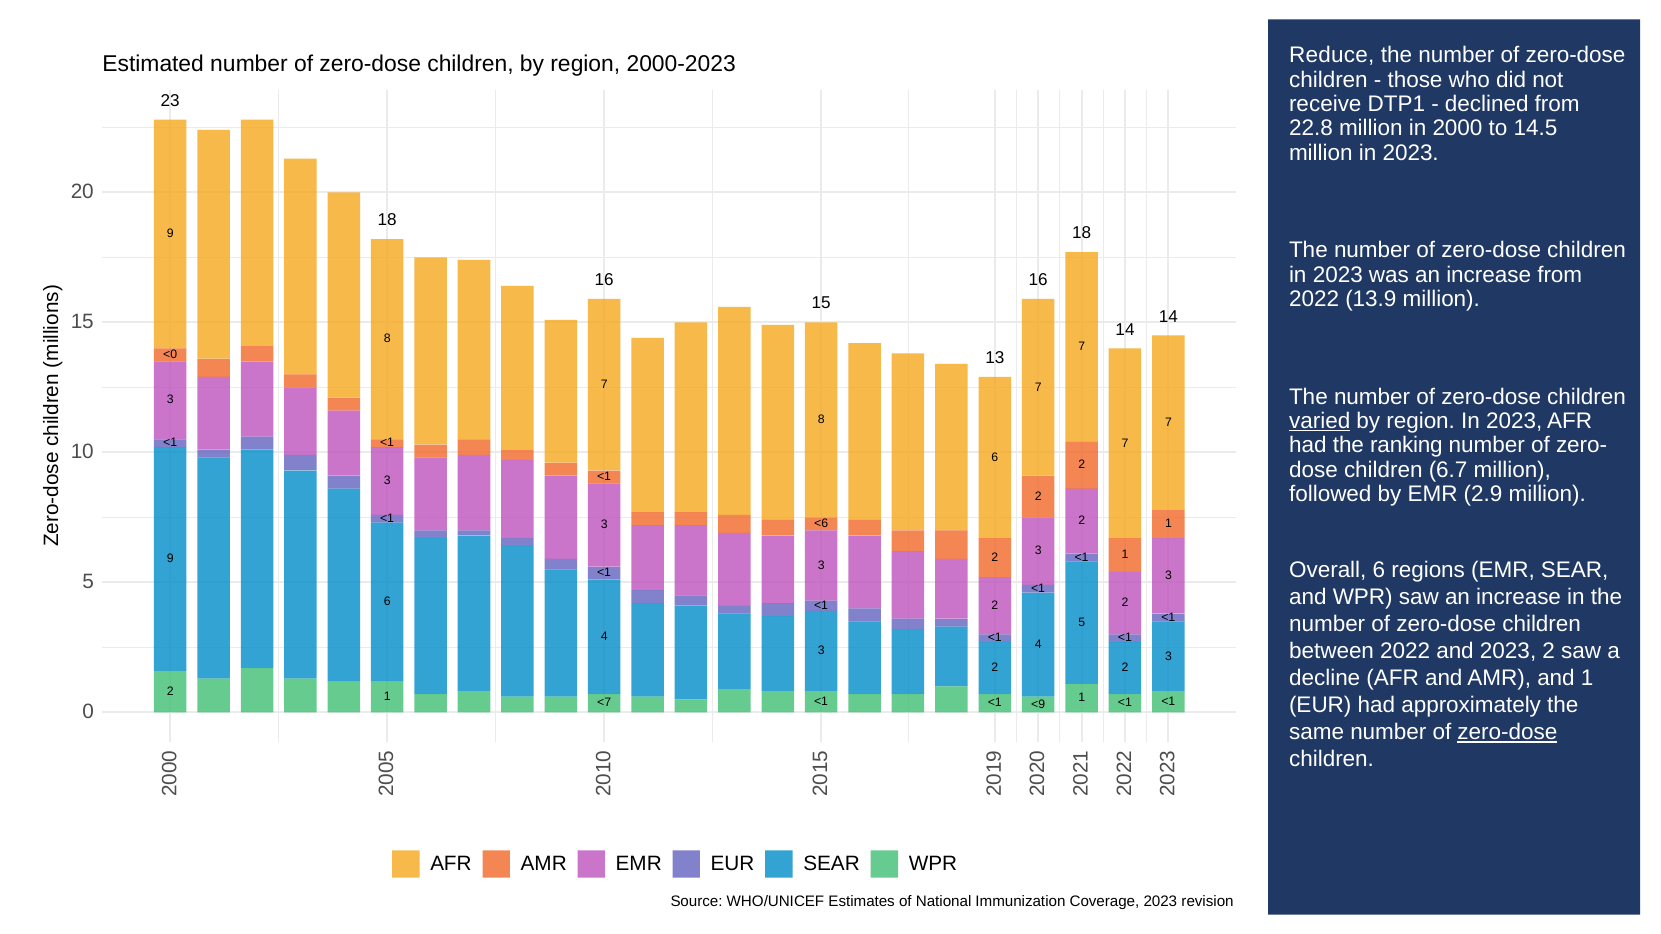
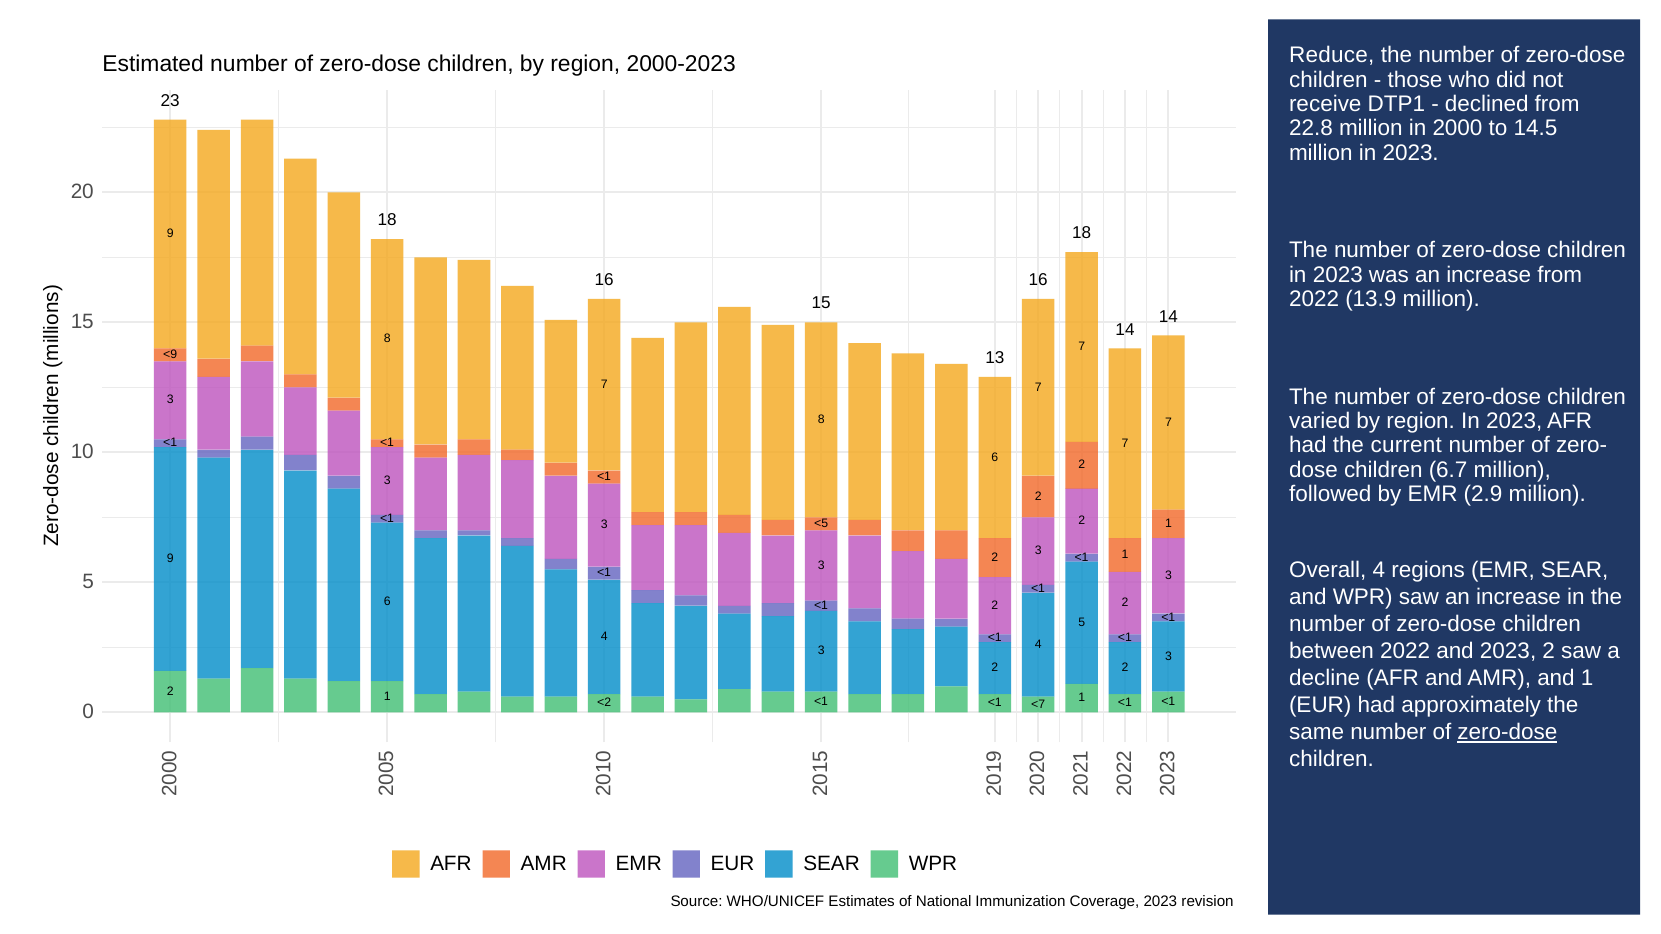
<0: <0 -> <9
varied underline: present -> none
ranking: ranking -> current
<6: <6 -> <5
Overall 6: 6 -> 4
<7: <7 -> <2
<9: <9 -> <7
